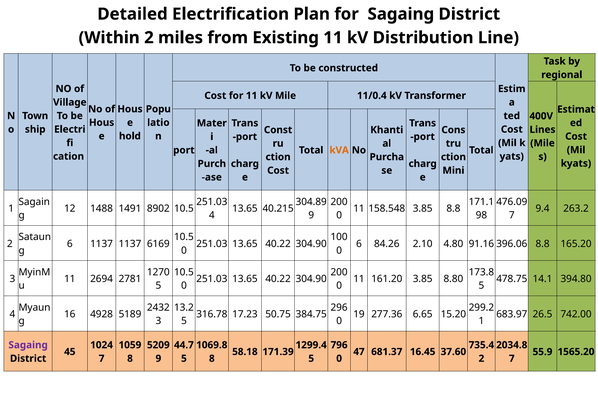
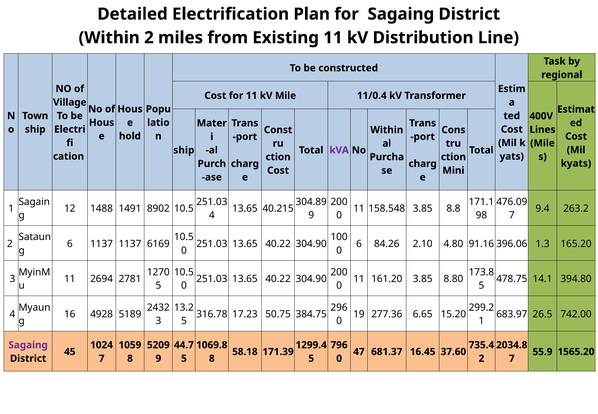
Khanti at (387, 130): Khanti -> Within
port at (184, 150): port -> ship
kVA colour: orange -> purple
8.8 at (543, 244): 8.8 -> 1.3
